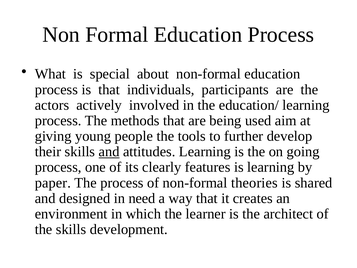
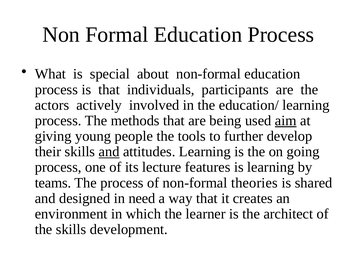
aim underline: none -> present
clearly: clearly -> lecture
paper: paper -> teams
